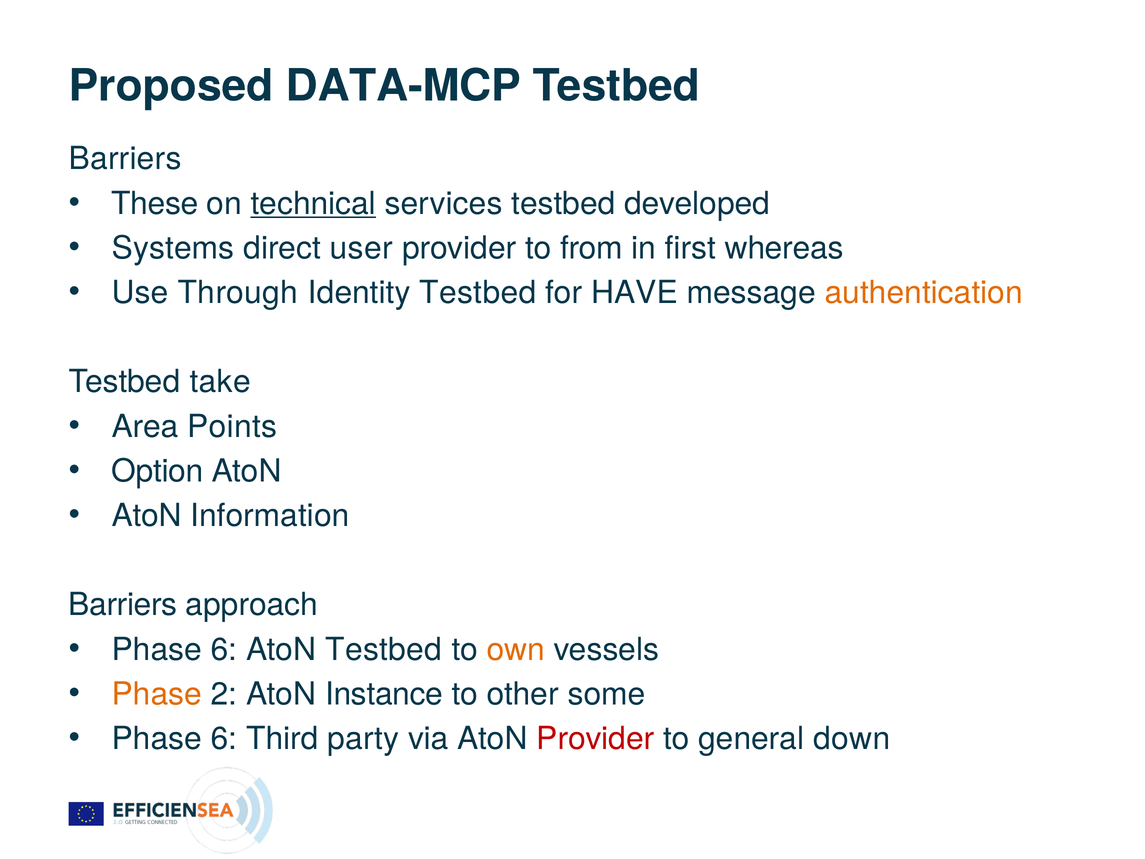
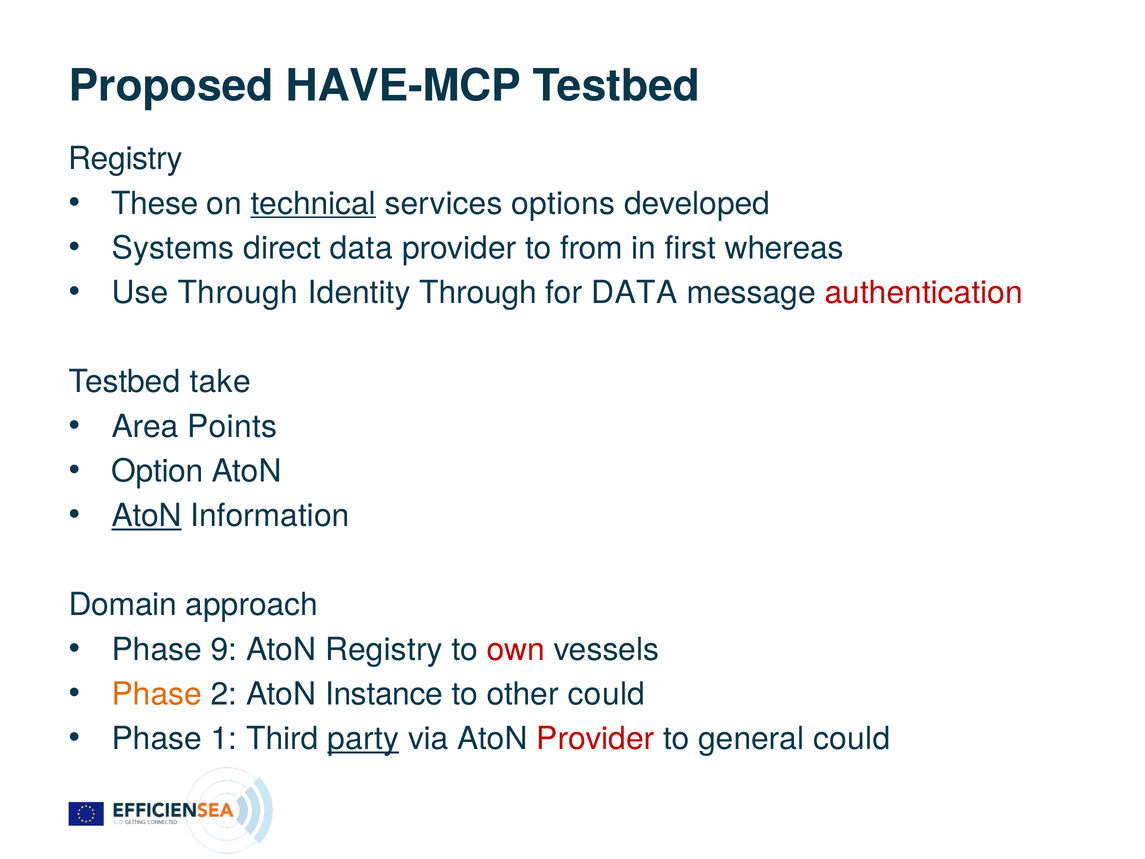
DATA-MCP: DATA-MCP -> HAVE-MCP
Barriers at (125, 159): Barriers -> Registry
services testbed: testbed -> options
direct user: user -> data
Identity Testbed: Testbed -> Through
for HAVE: HAVE -> DATA
authentication colour: orange -> red
AtoN at (147, 516) underline: none -> present
Barriers at (123, 605): Barriers -> Domain
6 at (224, 649): 6 -> 9
AtoN Testbed: Testbed -> Registry
own colour: orange -> red
other some: some -> could
6 at (224, 738): 6 -> 1
party underline: none -> present
general down: down -> could
